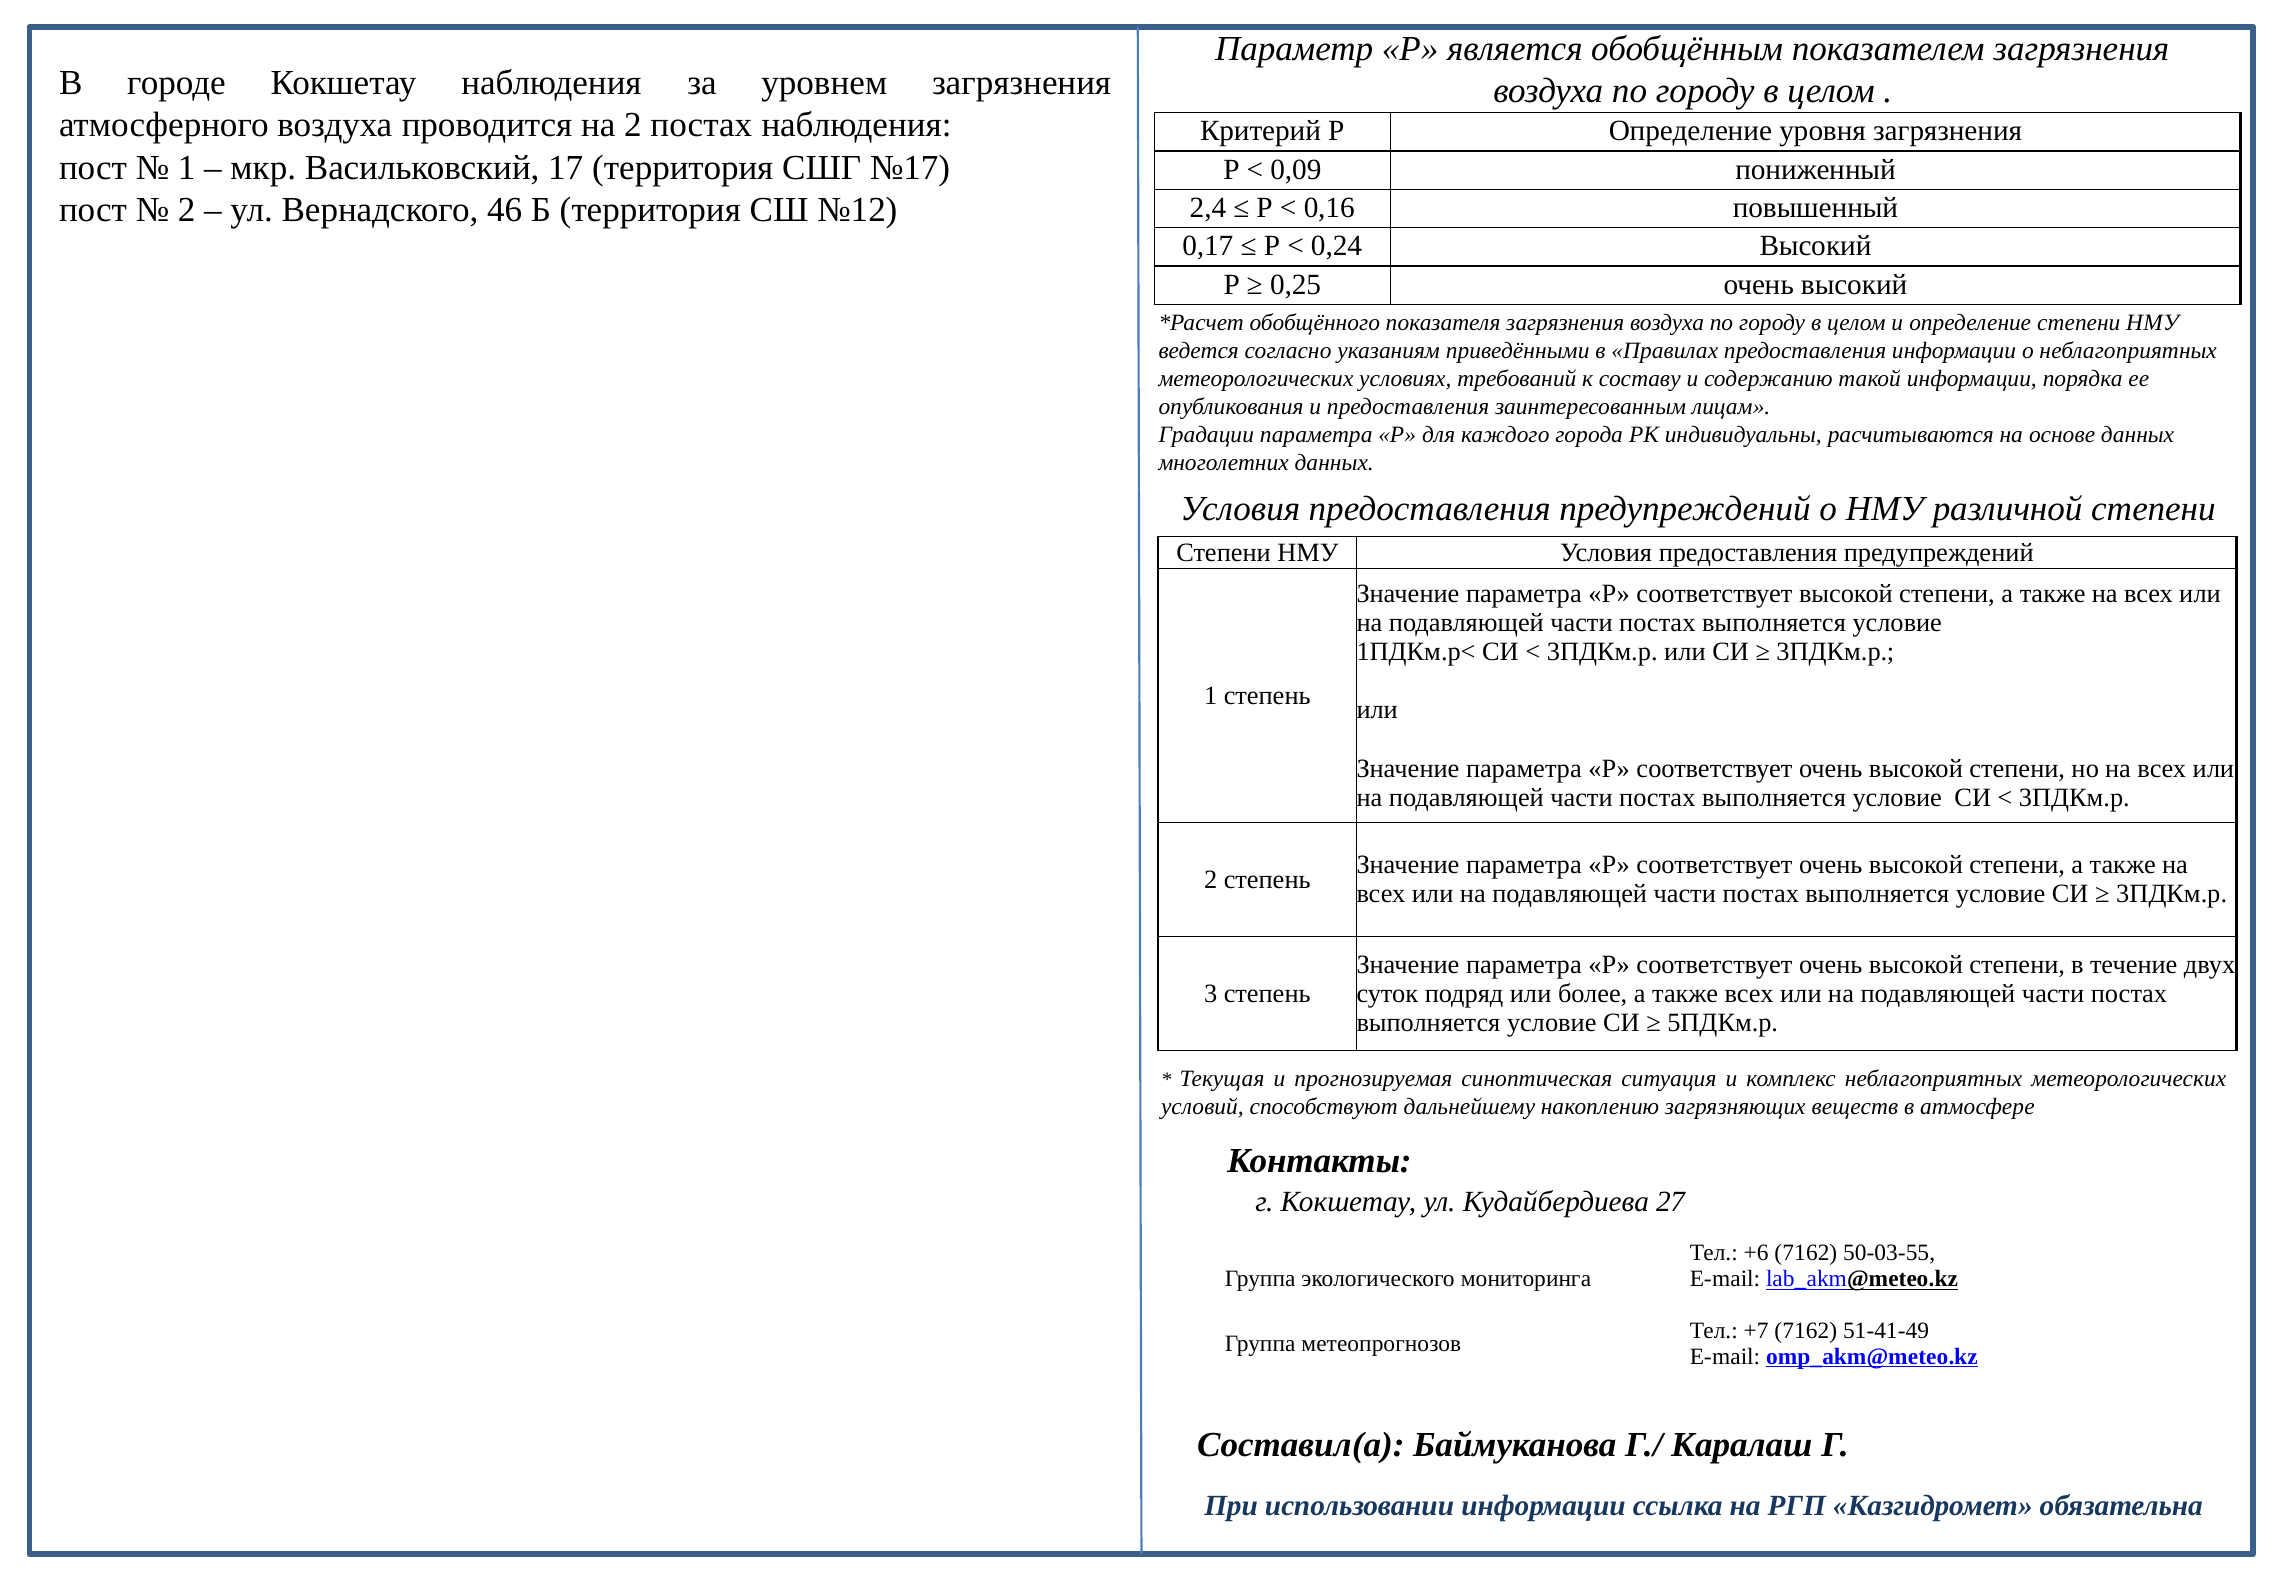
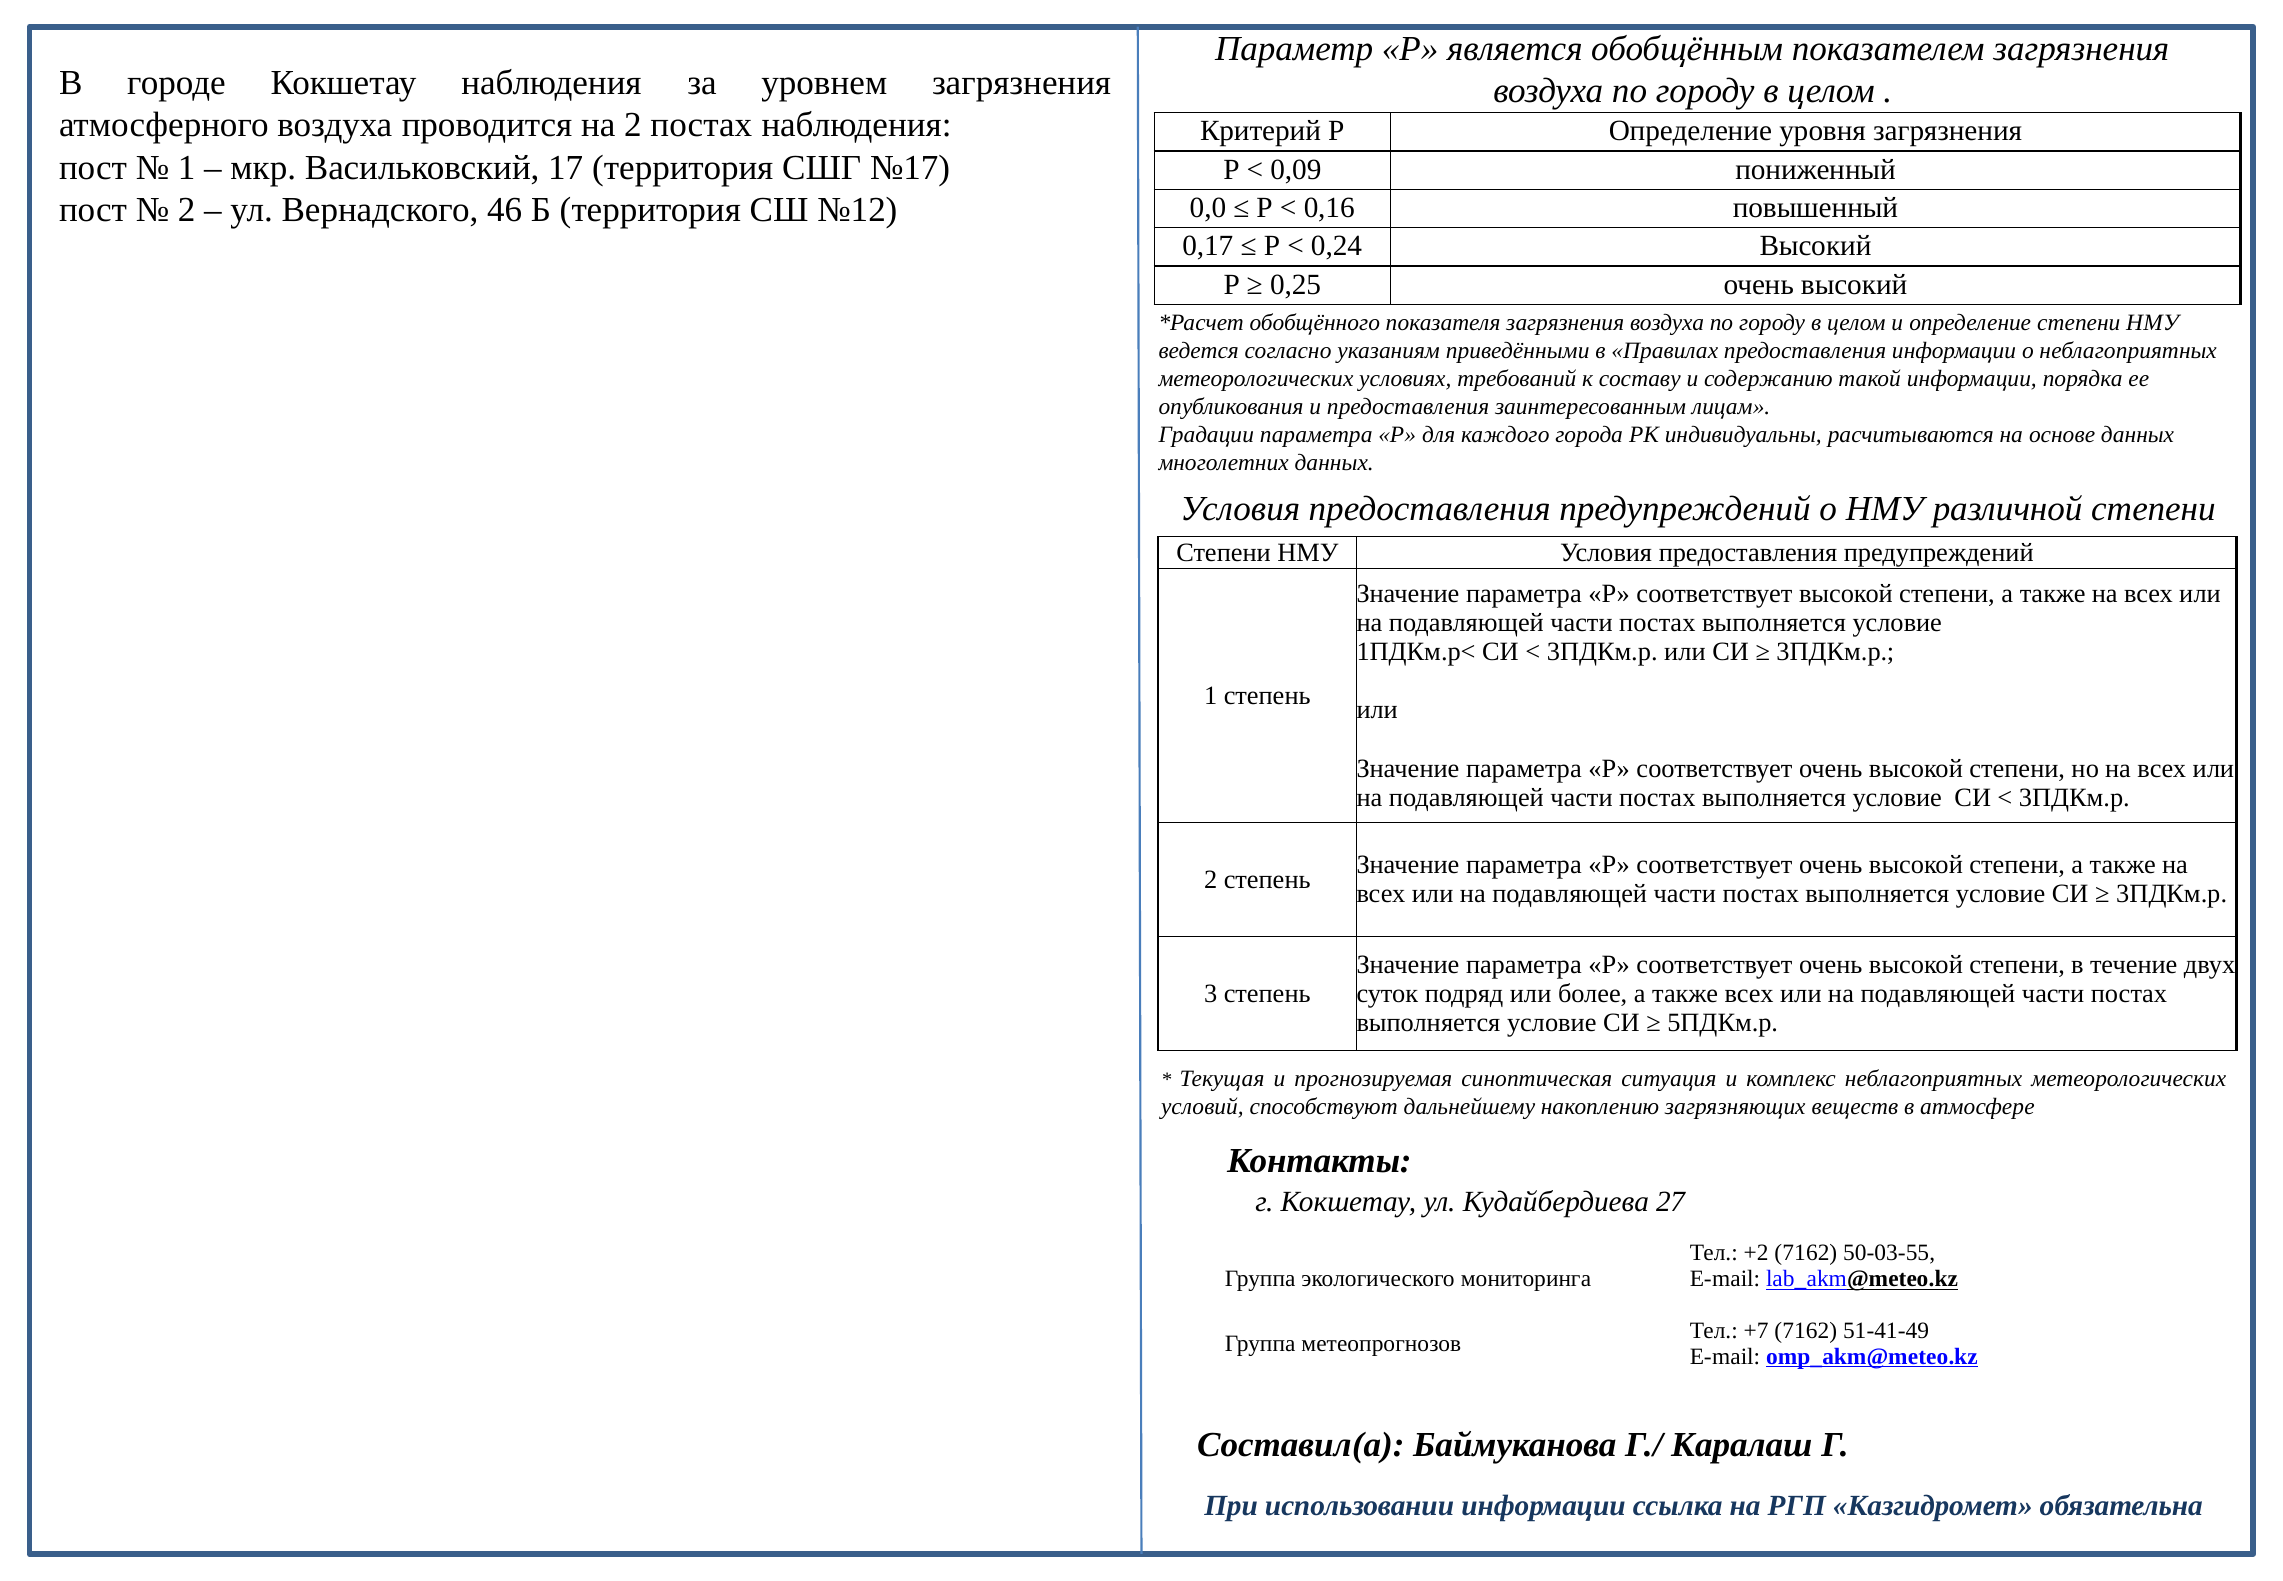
2,4: 2,4 -> 0,0
+6: +6 -> +2
